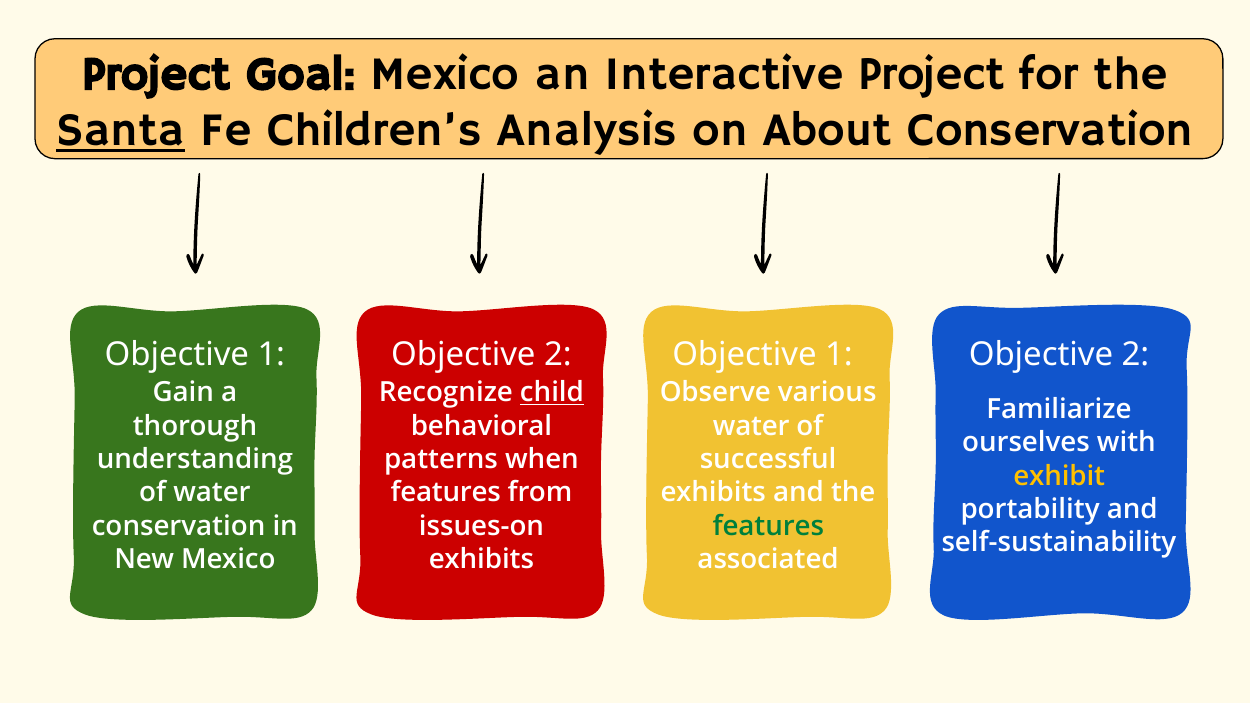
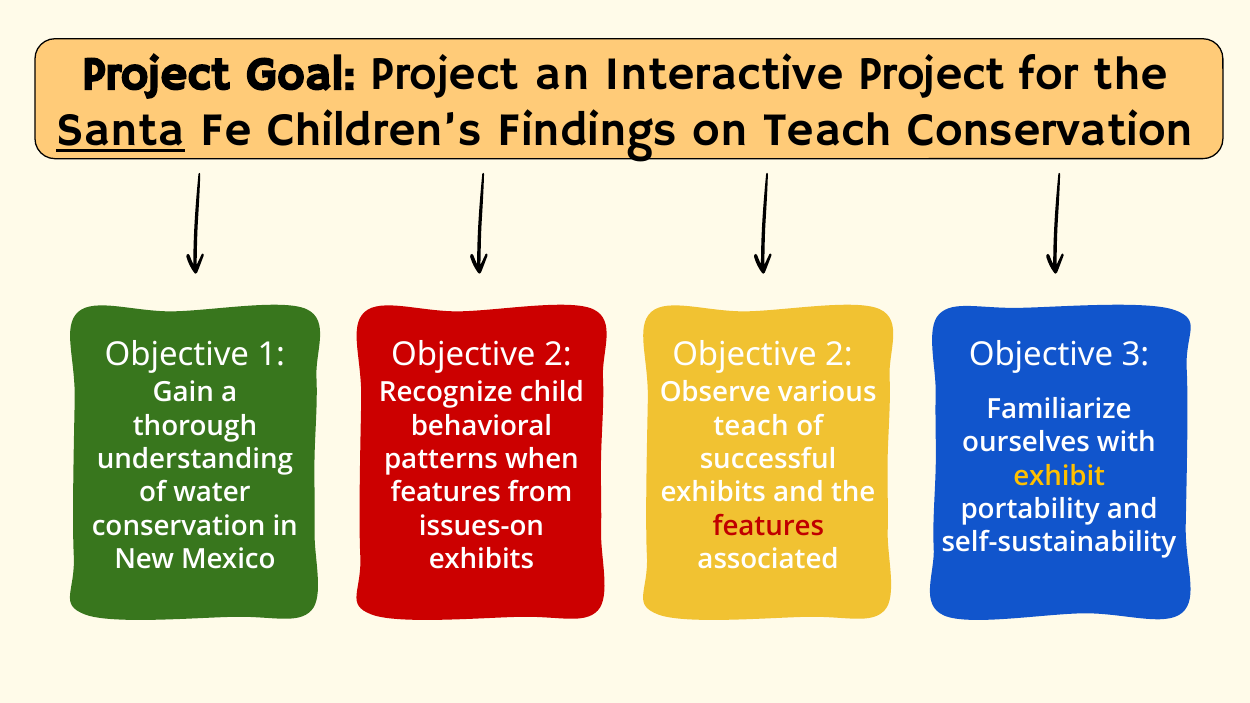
Goal Mexico: Mexico -> Project
Analysis: Analysis -> Findings
on About: About -> Teach
1 at (839, 355): 1 -> 2
2 at (1136, 355): 2 -> 3
child underline: present -> none
water at (751, 426): water -> teach
features at (768, 526) colour: green -> red
